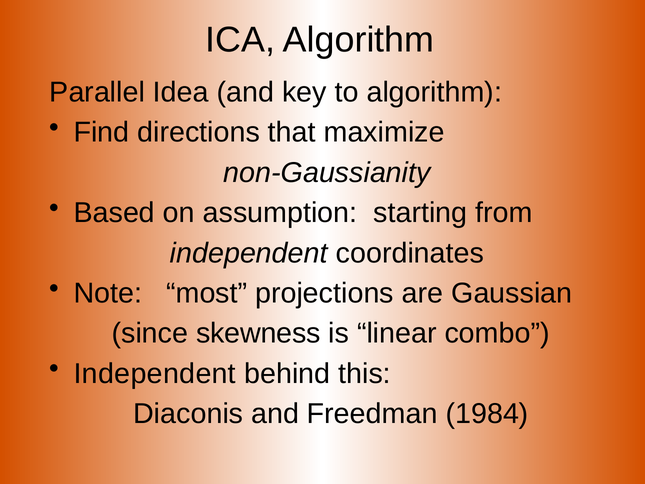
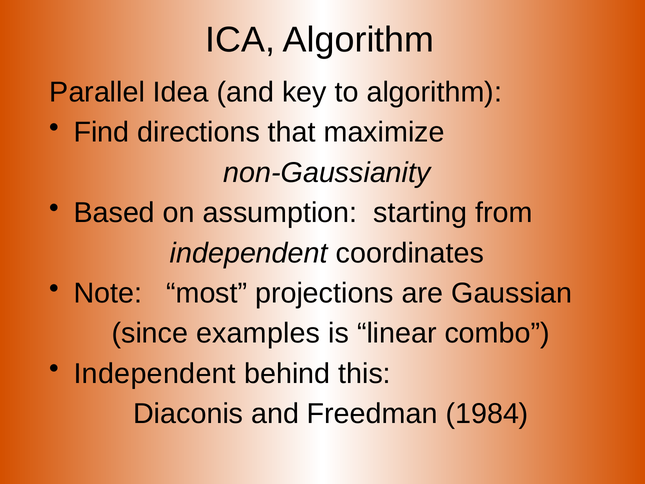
skewness: skewness -> examples
